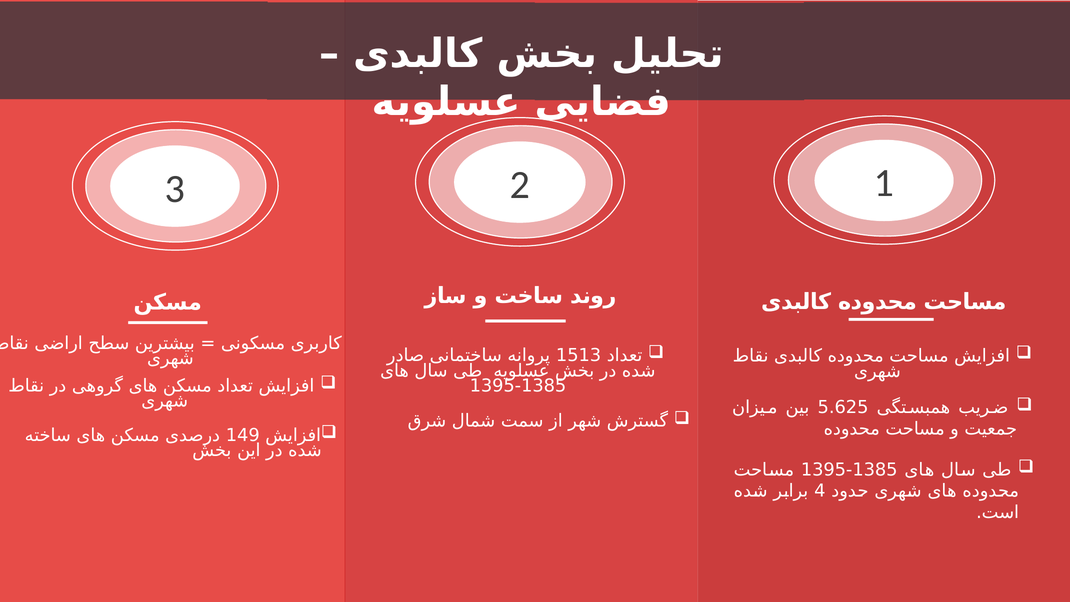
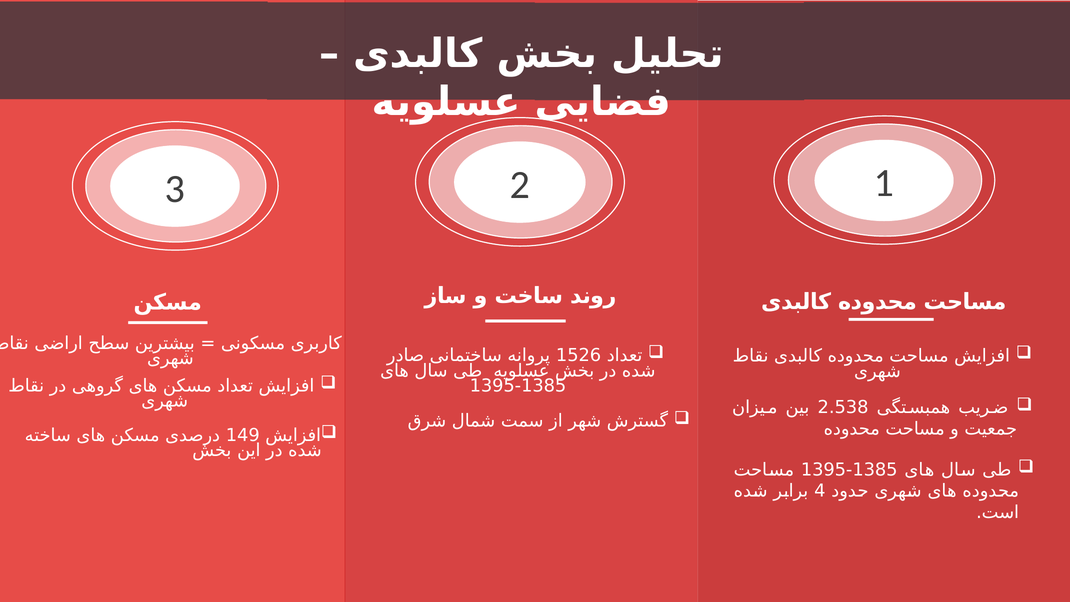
1513: 1513 -> 1526
5.625: 5.625 -> 2.538
